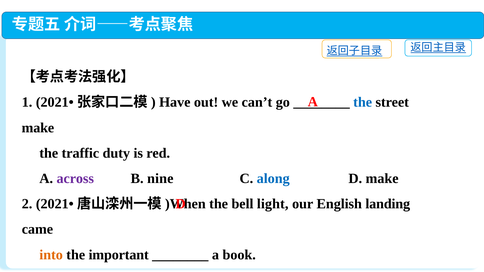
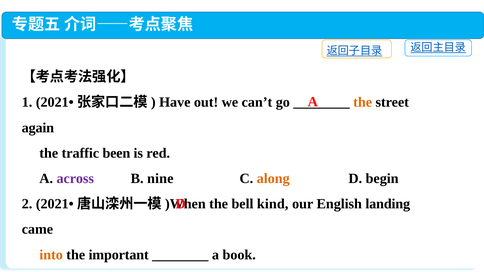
the at (363, 102) colour: blue -> orange
make at (38, 128): make -> again
duty: duty -> been
along colour: blue -> orange
D make: make -> begin
light: light -> kind
